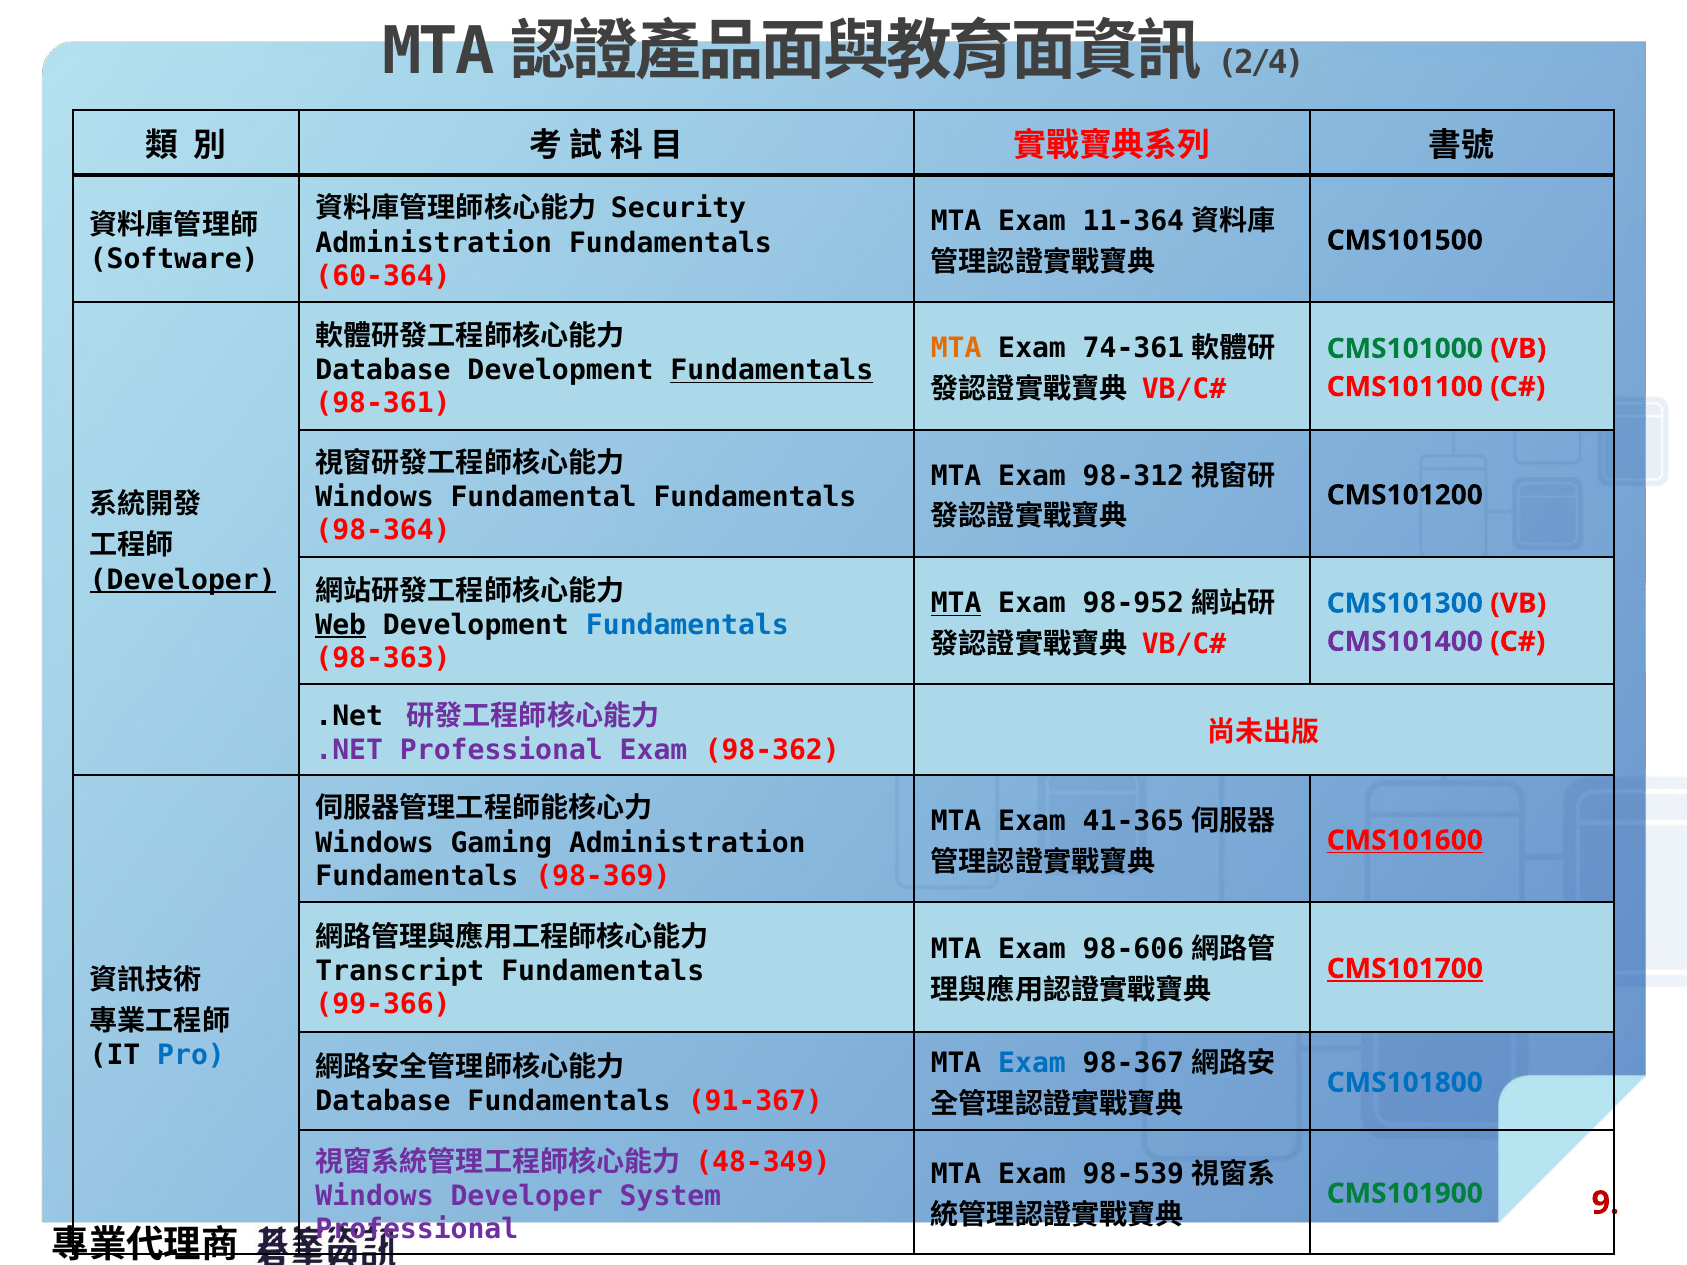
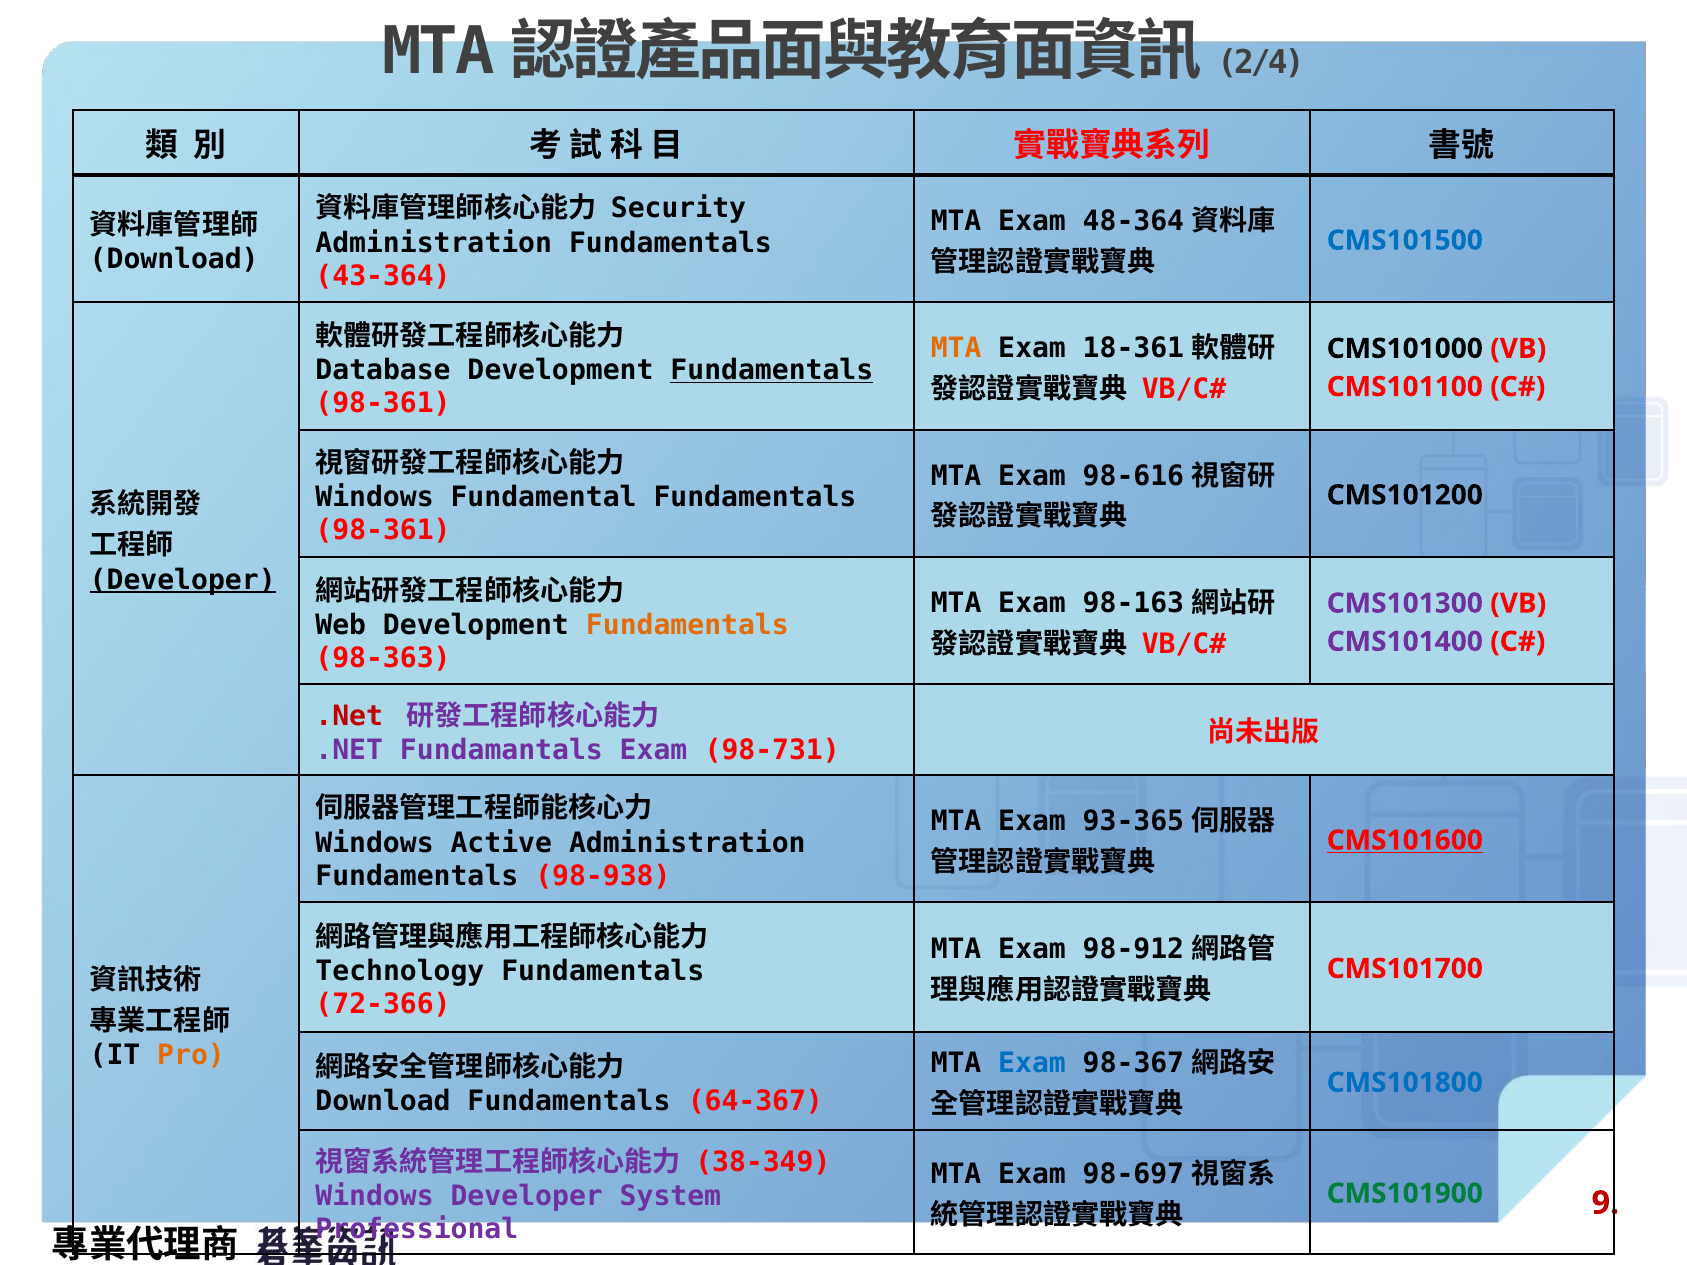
11-364: 11-364 -> 48-364
CMS101500 colour: black -> blue
Software at (174, 260): Software -> Download
60-364: 60-364 -> 43-364
74-361: 74-361 -> 18-361
CMS101000 colour: green -> black
98-312: 98-312 -> 98-616
98-364 at (383, 531): 98-364 -> 98-361
MTA at (956, 603) underline: present -> none
98-952: 98-952 -> 98-163
CMS101300 colour: blue -> purple
Web underline: present -> none
Fundamentals at (687, 625) colour: blue -> orange
.Net at (349, 716) colour: black -> red
.NET Professional: Professional -> Fundamantals
98-362: 98-362 -> 98-731
41-365: 41-365 -> 93-365
Gaming: Gaming -> Active
98-369: 98-369 -> 98-938
98-606: 98-606 -> 98-912
Transcript: Transcript -> Technology
CMS101700 underline: present -> none
99-366: 99-366 -> 72-366
Pro colour: blue -> orange
Database at (383, 1102): Database -> Download
91-367: 91-367 -> 64-367
48-349: 48-349 -> 38-349
98-539: 98-539 -> 98-697
